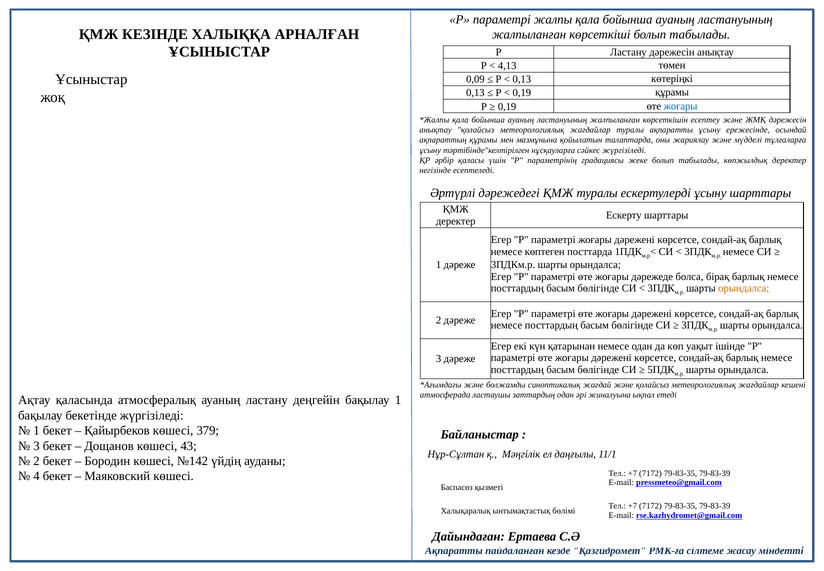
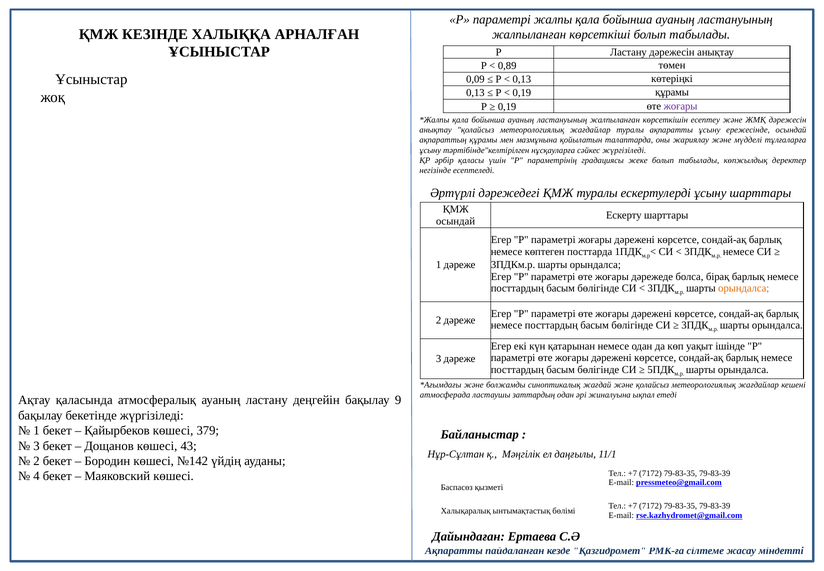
4,13: 4,13 -> 0,89
жоғары at (681, 106) colour: blue -> purple
деректер at (456, 221): деректер -> осындай
бақылау 1: 1 -> 9
